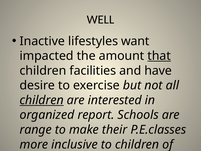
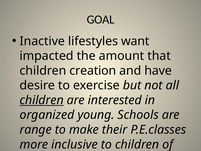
WELL: WELL -> GOAL
that underline: present -> none
facilities: facilities -> creation
report: report -> young
